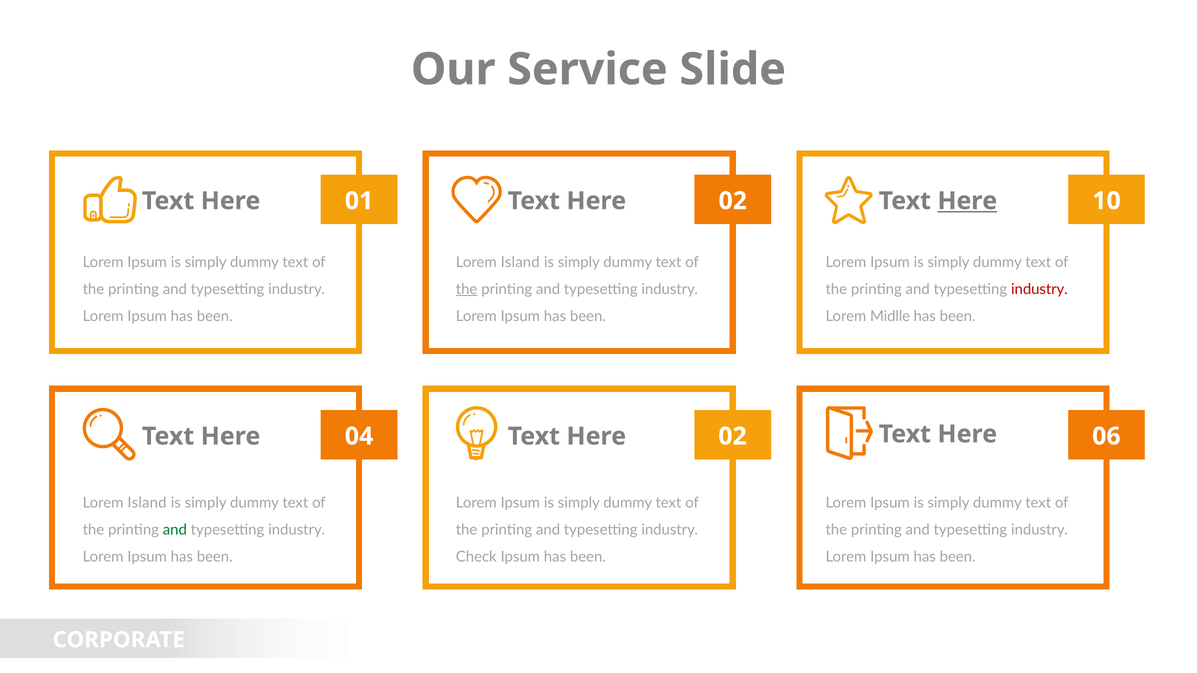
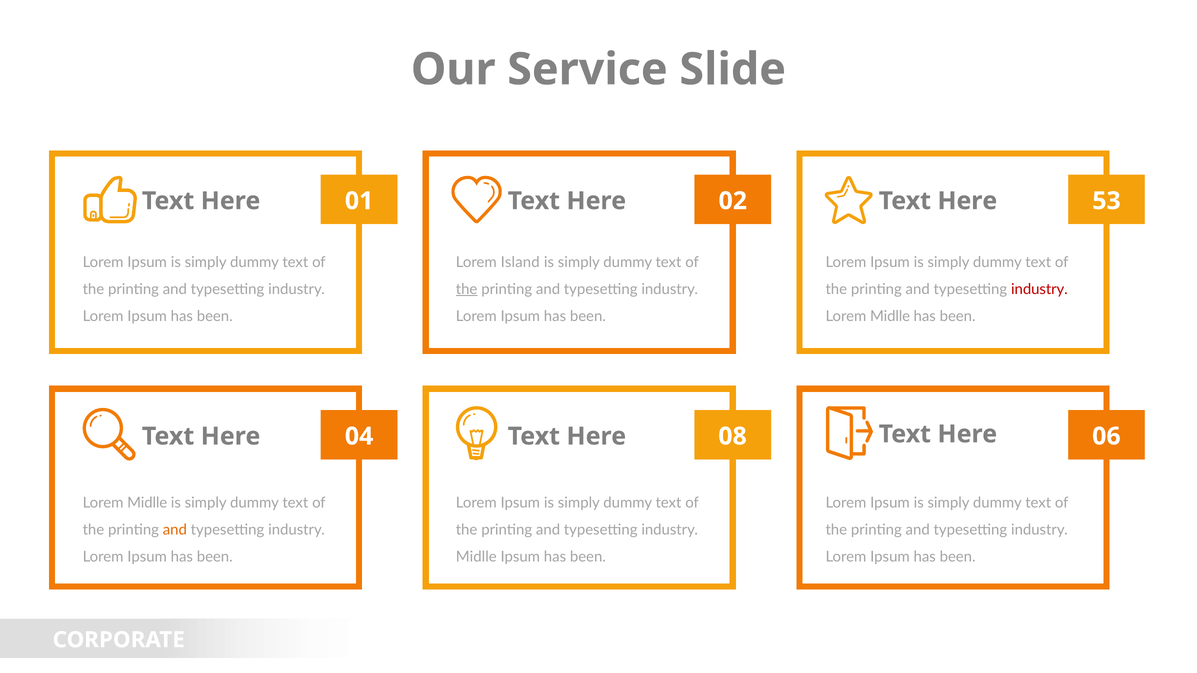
Here at (967, 201) underline: present -> none
10: 10 -> 53
04 02: 02 -> 08
Island at (147, 503): Island -> Midlle
and at (175, 530) colour: green -> orange
Check at (476, 557): Check -> Midlle
